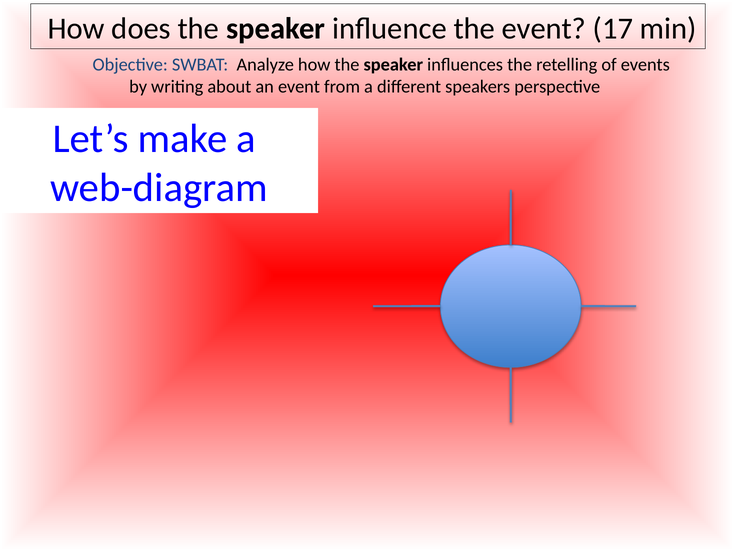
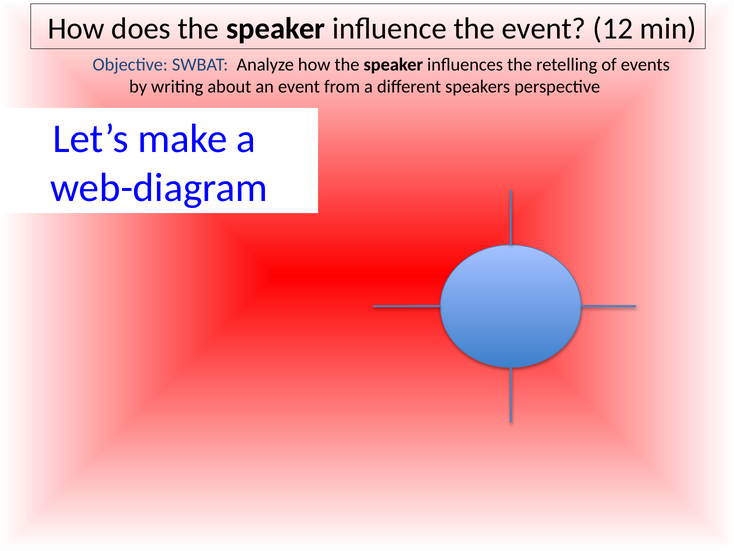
17: 17 -> 12
